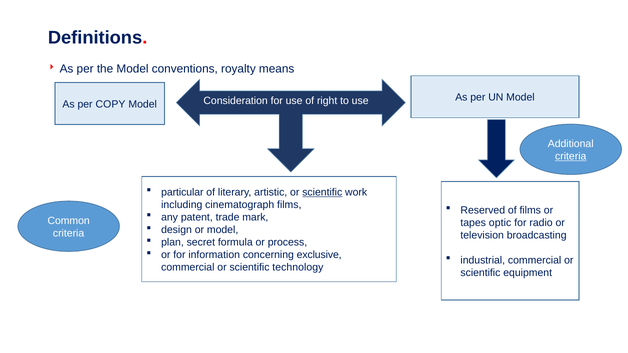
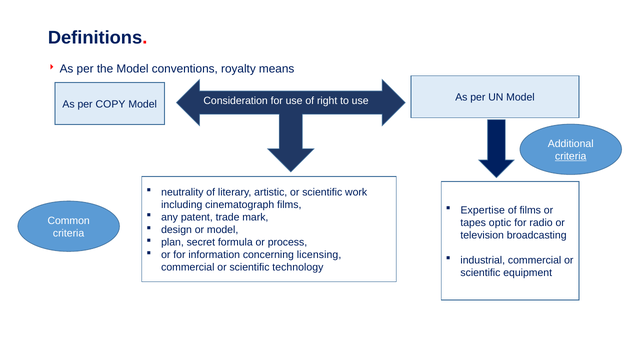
particular: particular -> neutrality
scientific at (322, 192) underline: present -> none
Reserved: Reserved -> Expertise
exclusive: exclusive -> licensing
